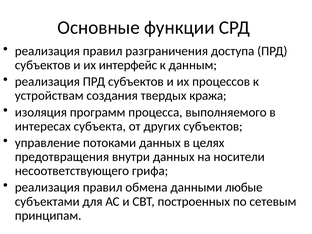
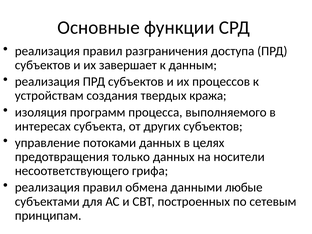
интерфейс: интерфейс -> завершает
внутри: внутри -> только
